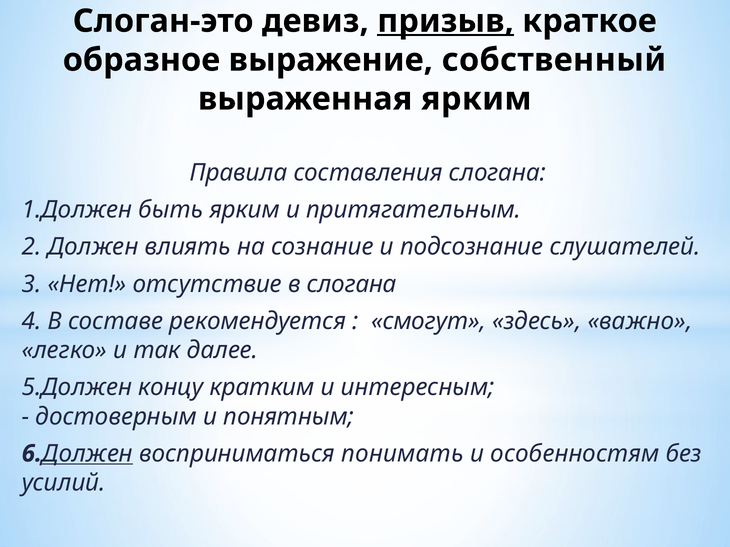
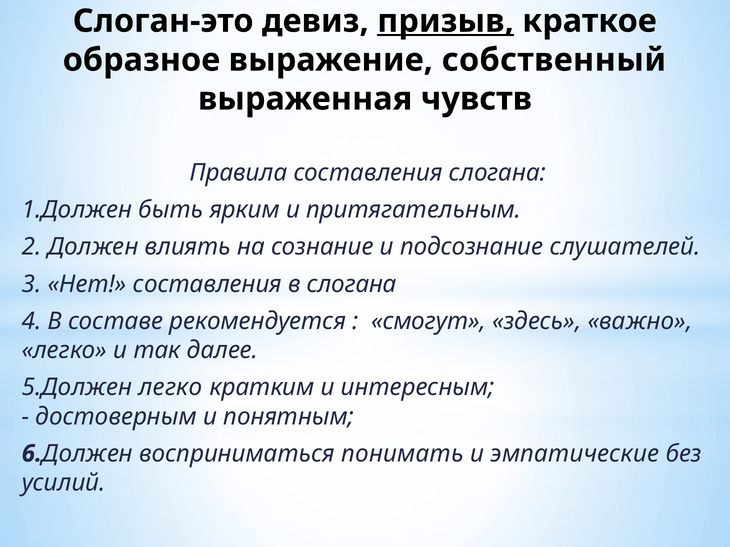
выраженная ярким: ярким -> чувств
Нет отсутствие: отсутствие -> составления
5.Должен концу: концу -> легко
Должен at (87, 454) underline: present -> none
особенностям: особенностям -> эмпатические
